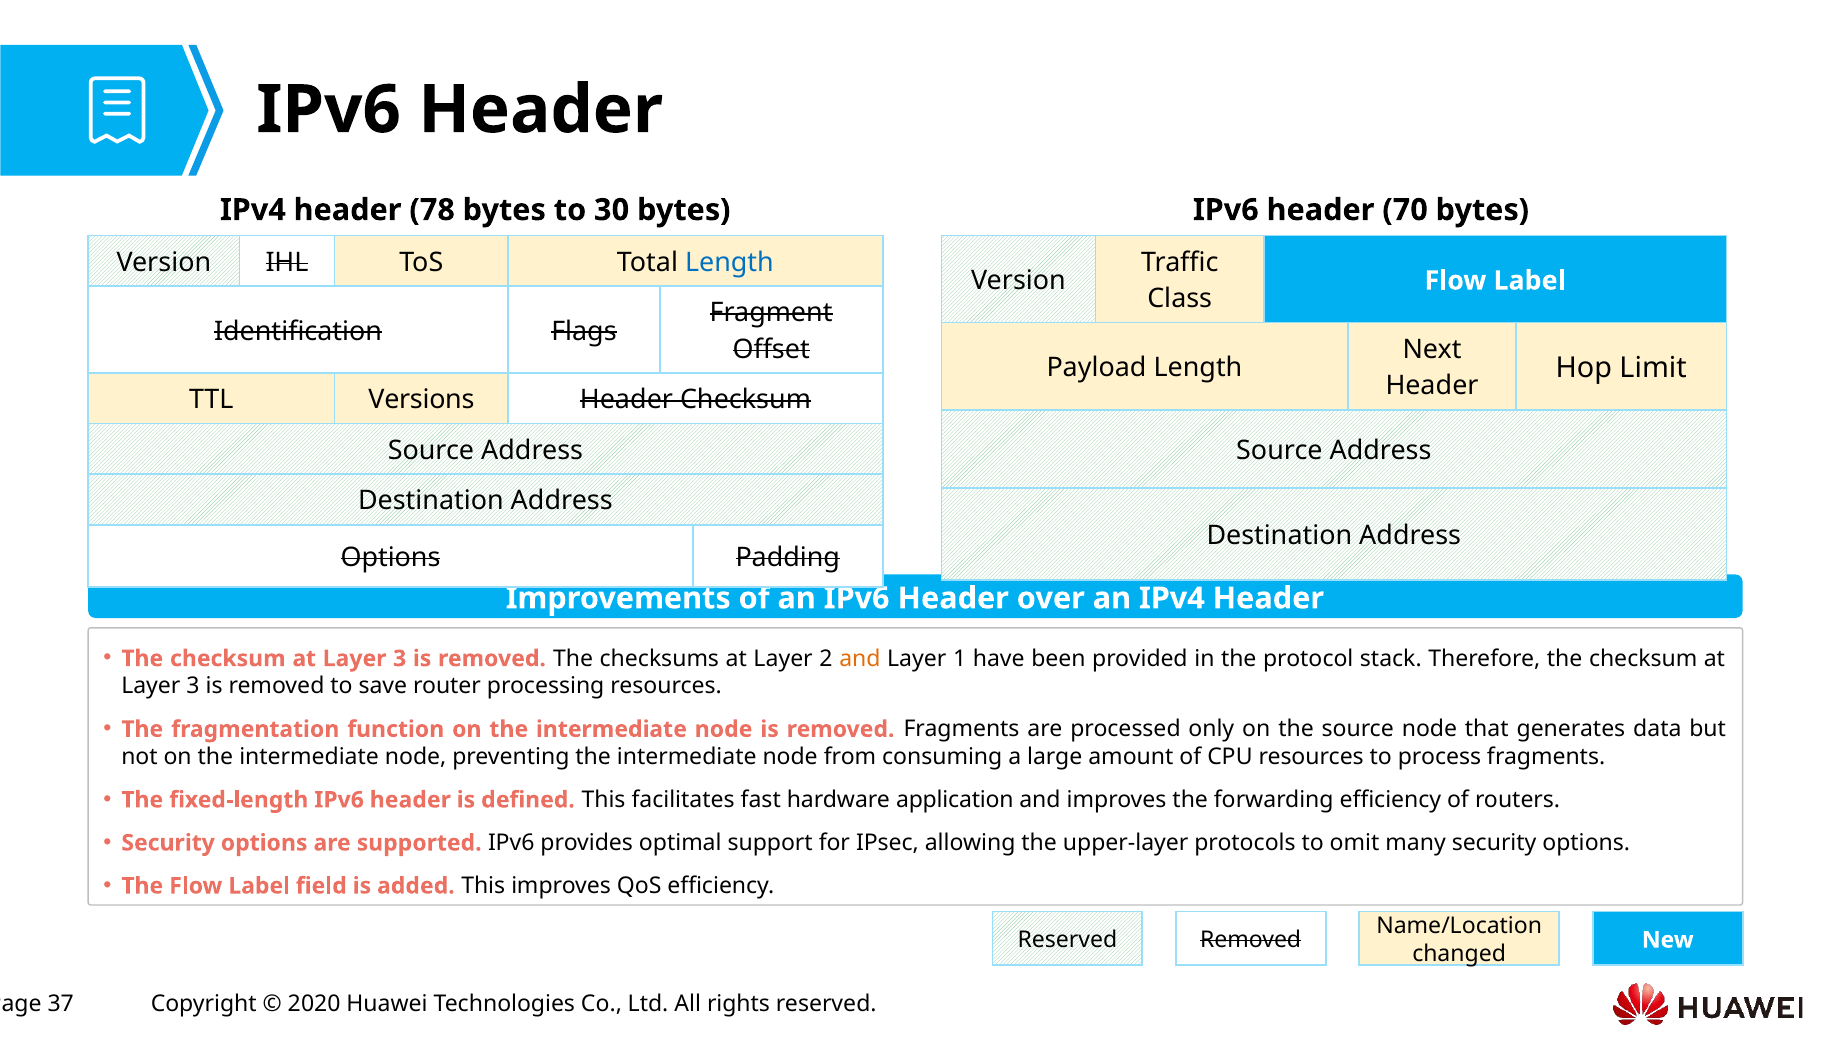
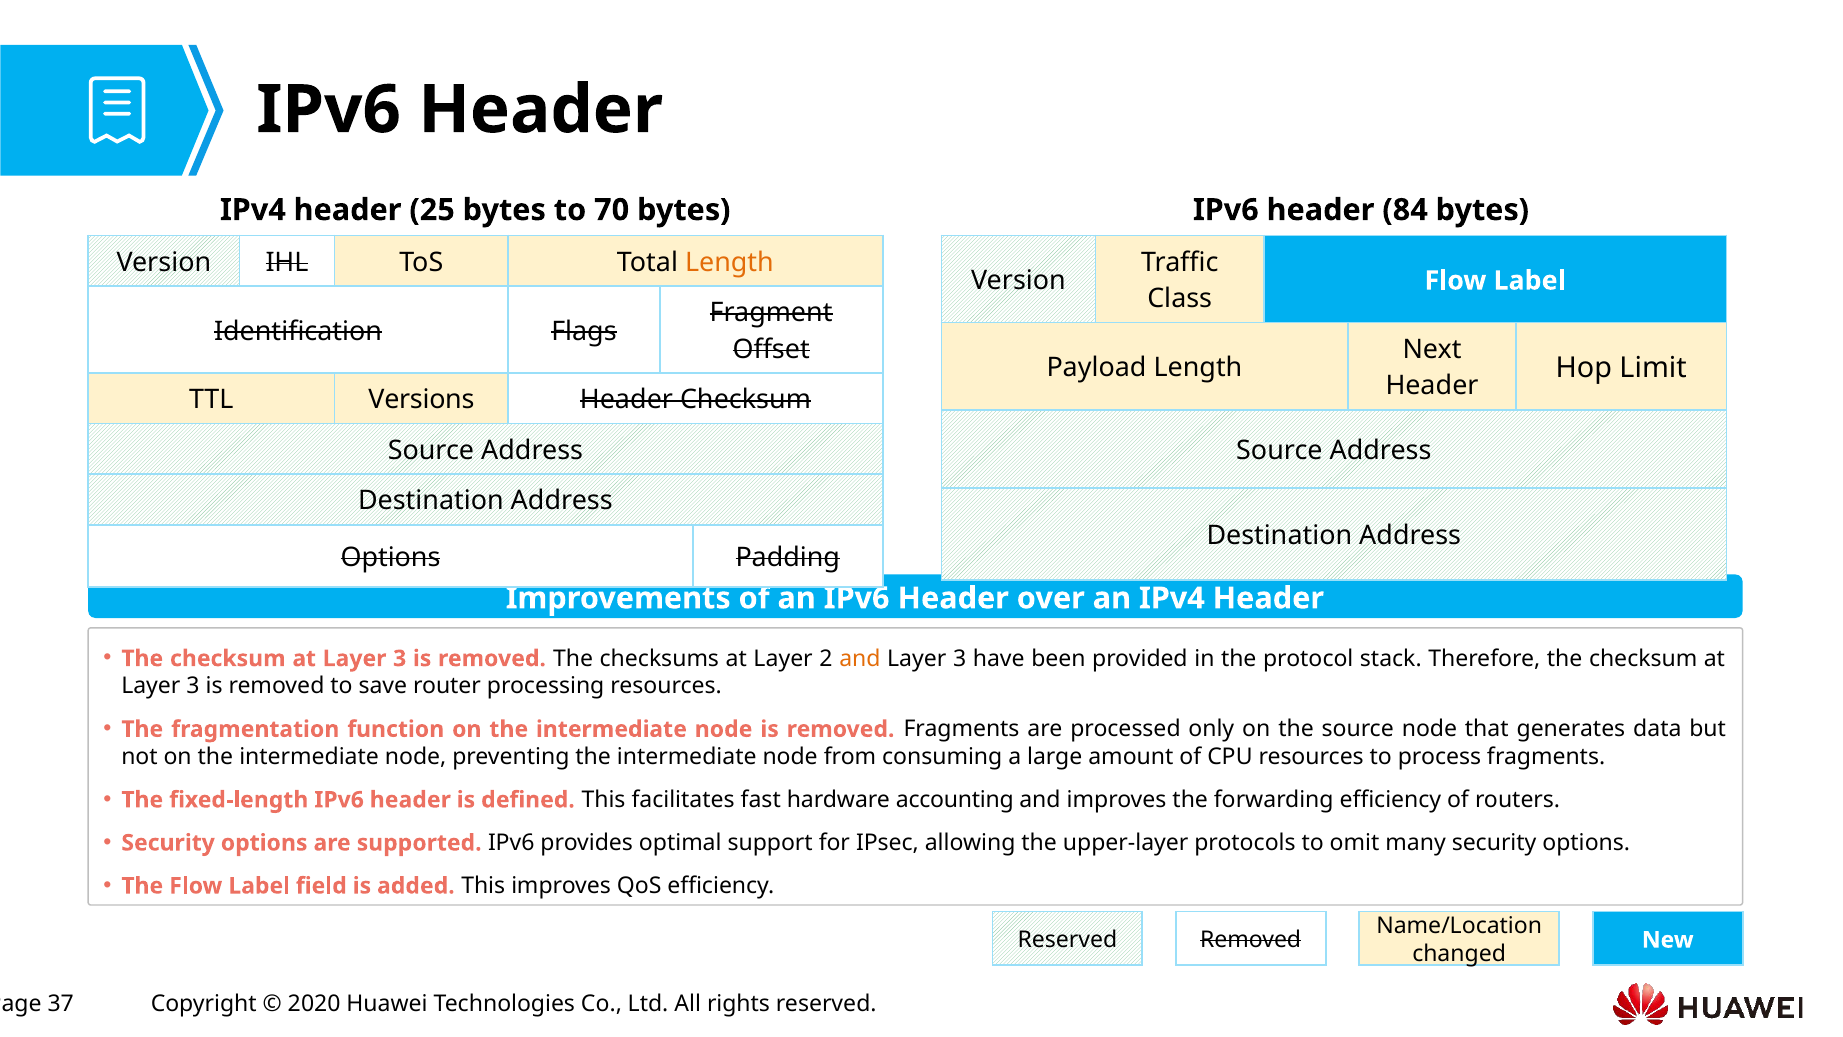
78: 78 -> 25
30: 30 -> 70
70: 70 -> 84
Length at (729, 262) colour: blue -> orange
1 at (960, 658): 1 -> 3
application: application -> accounting
